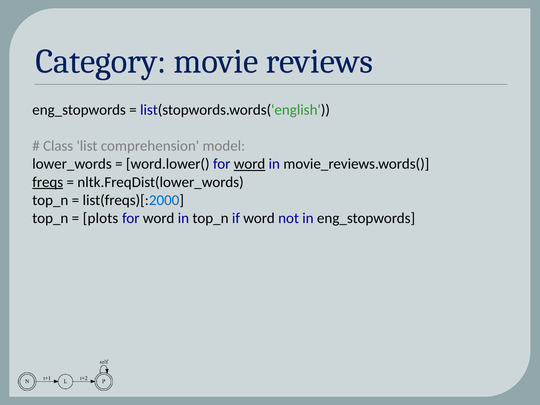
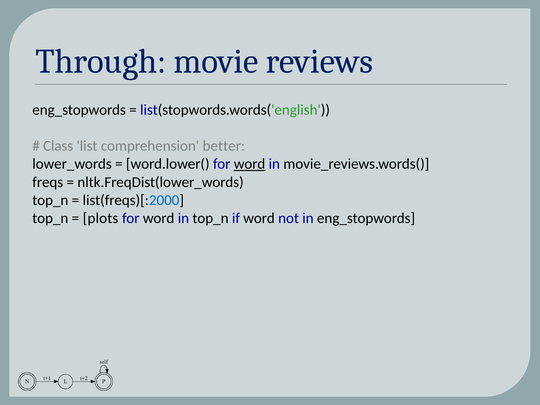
Category: Category -> Through
model: model -> better
freqs underline: present -> none
